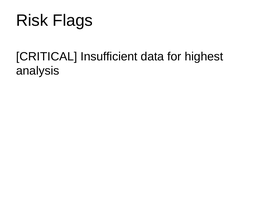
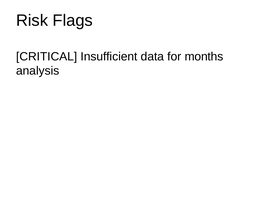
highest: highest -> months
